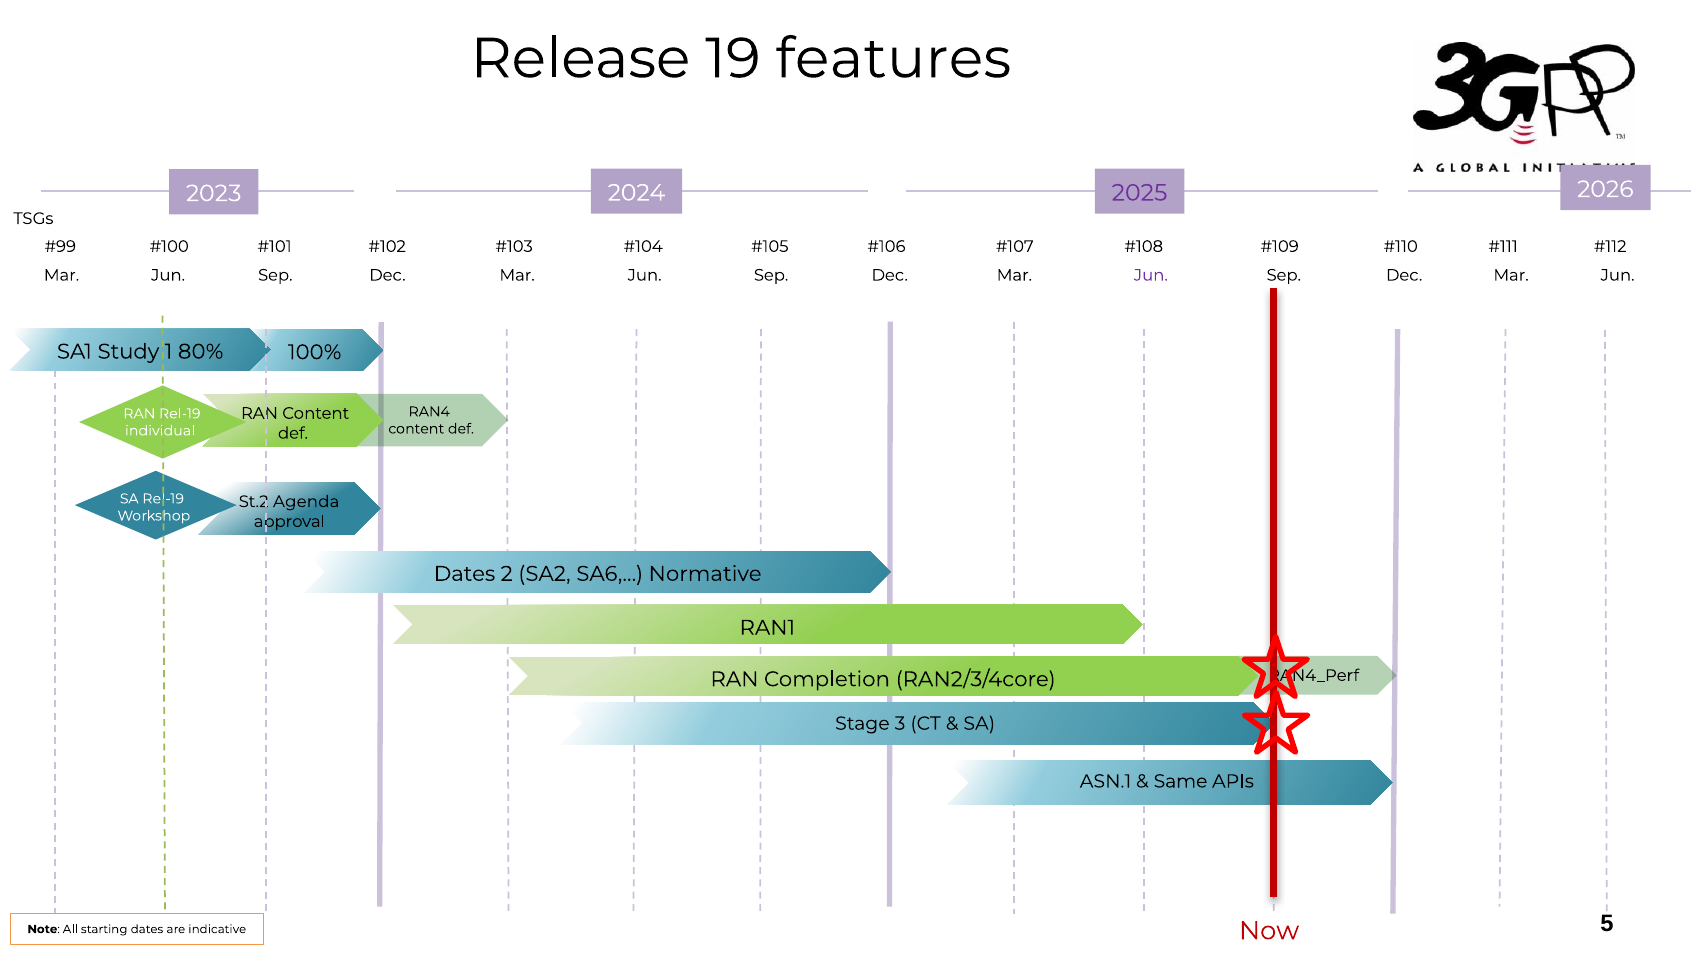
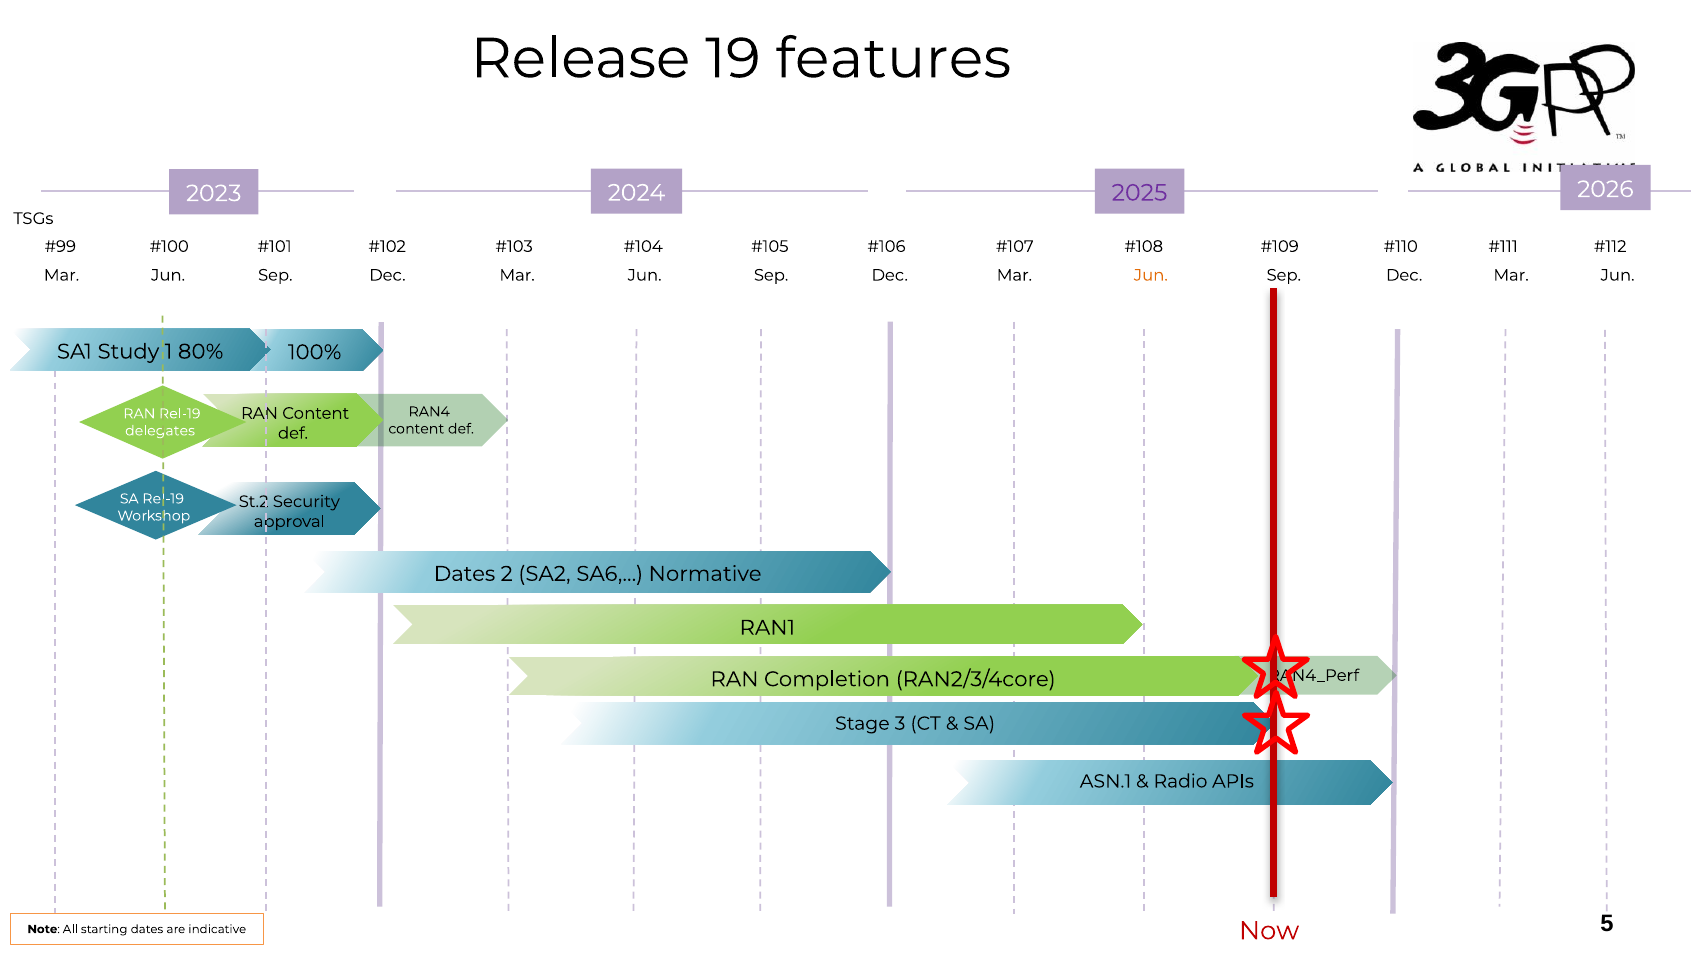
Jun at (1151, 275) colour: purple -> orange
individual: individual -> delegates
Agenda: Agenda -> Security
Same: Same -> Radio
